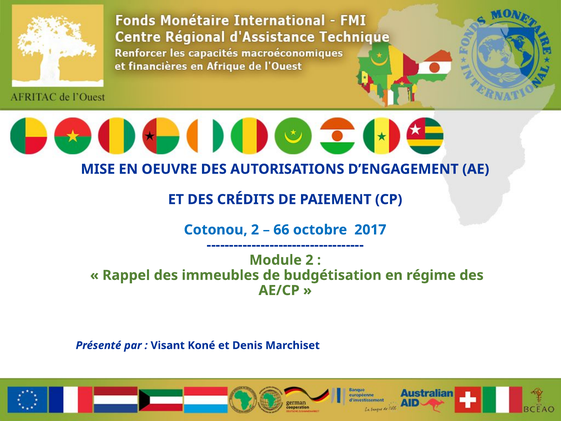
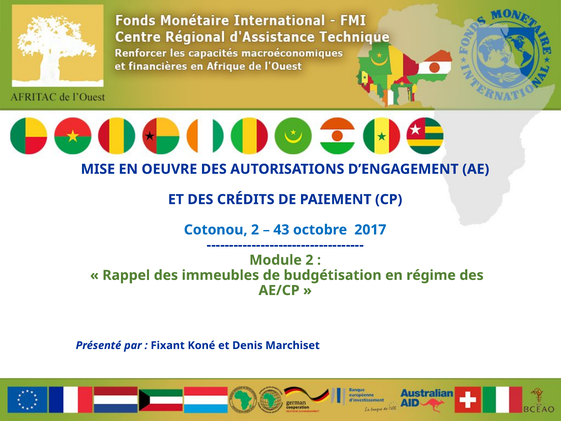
66: 66 -> 43
Visant: Visant -> Fixant
